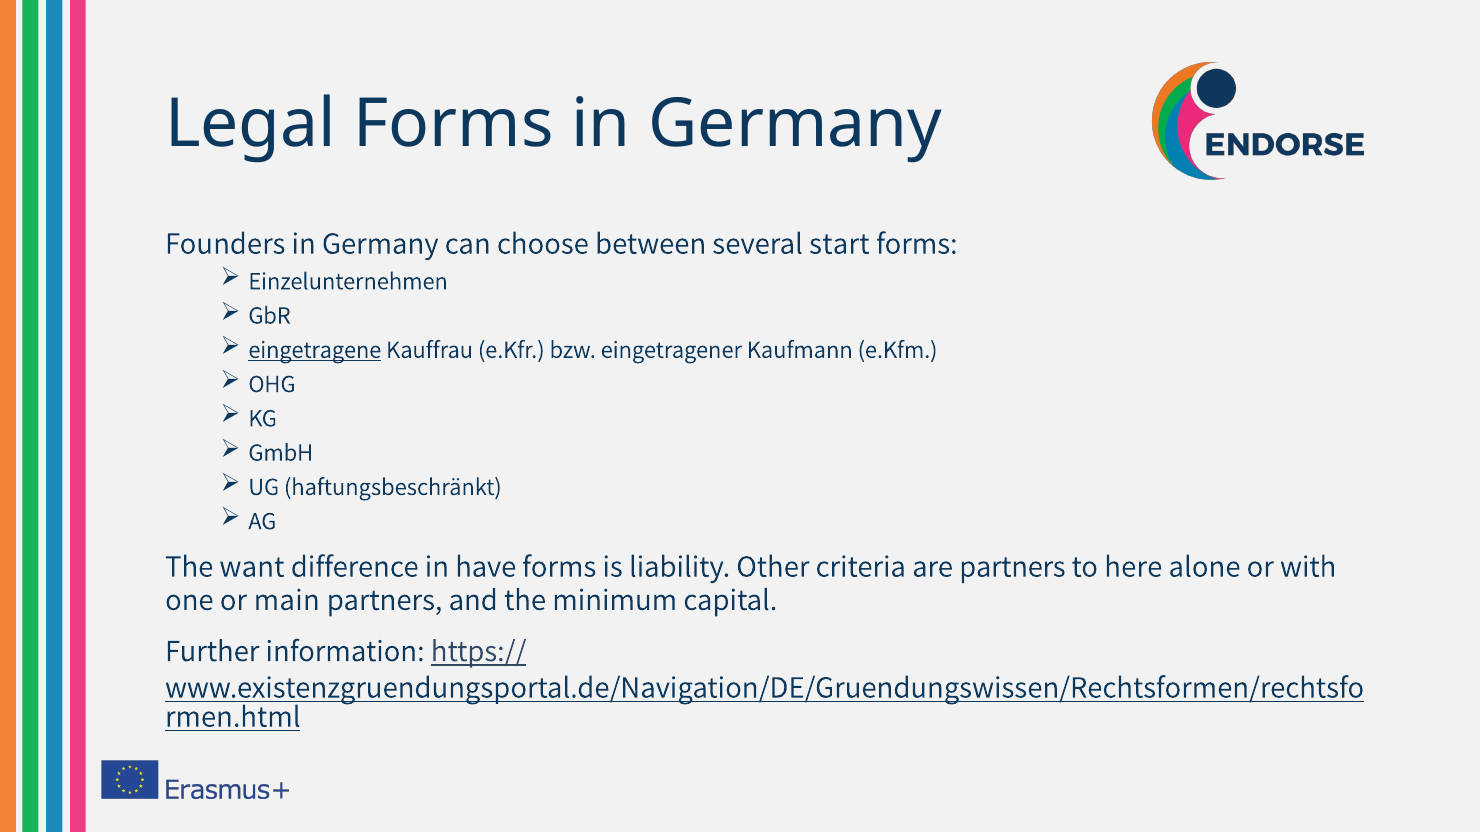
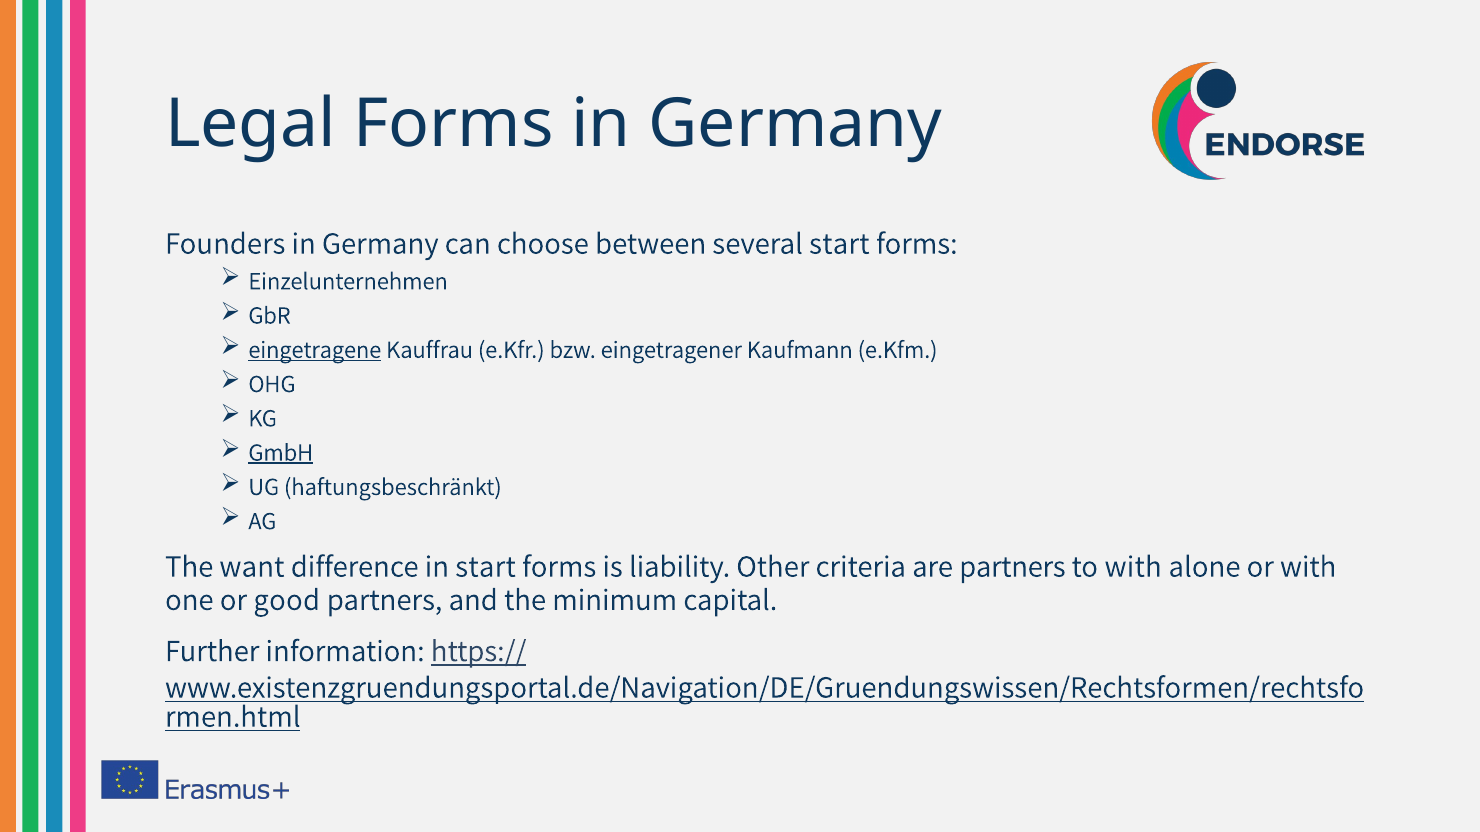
GmbH underline: none -> present
in have: have -> start
to here: here -> with
main: main -> good
